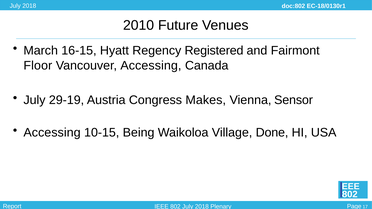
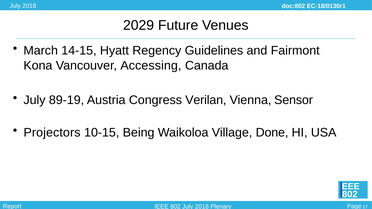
2010: 2010 -> 2029
16-15: 16-15 -> 14-15
Registered: Registered -> Guidelines
Floor: Floor -> Kona
29-19: 29-19 -> 89-19
Makes: Makes -> Verilan
Accessing at (52, 133): Accessing -> Projectors
